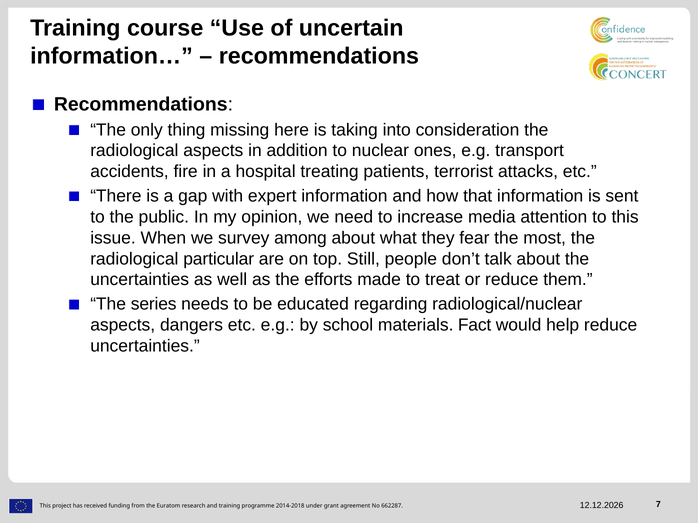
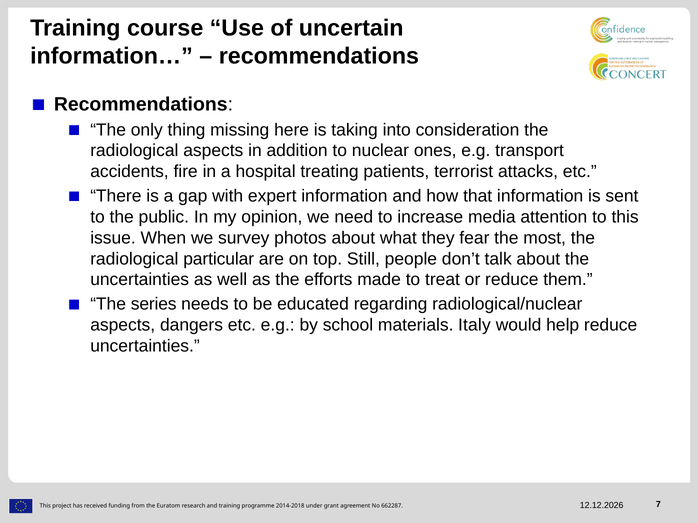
among: among -> photos
Fact: Fact -> Italy
